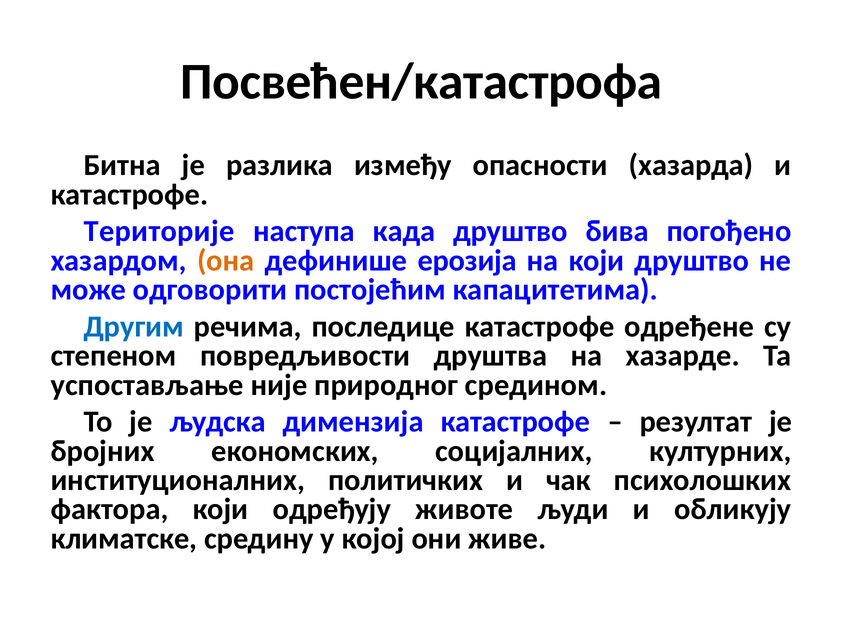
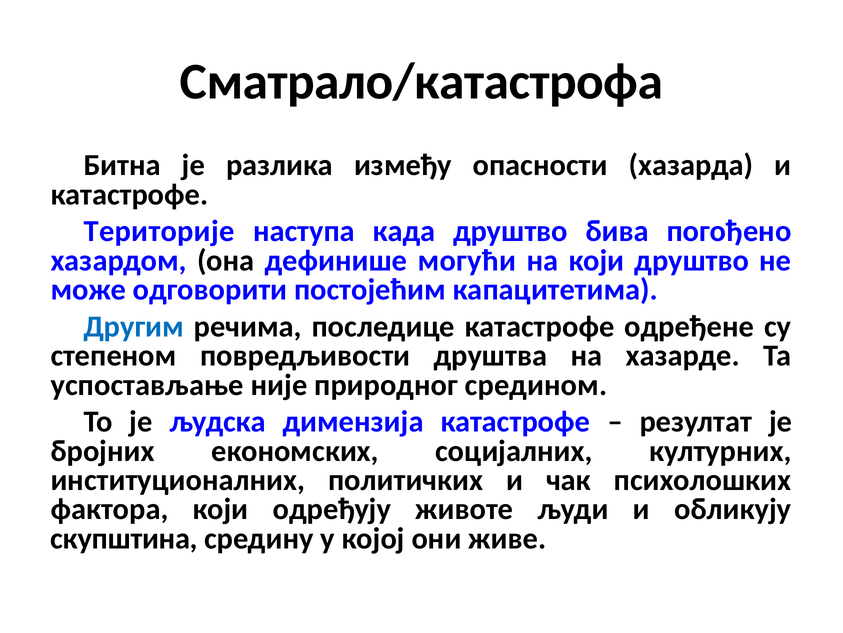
Посвећен/катастрофа: Посвећен/катастрофа -> Сматрало/катастрофа
она colour: orange -> black
ерозија: ерозија -> могући
климатске: климатске -> скупштина
